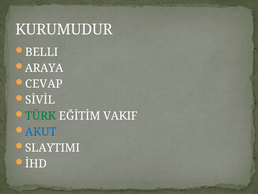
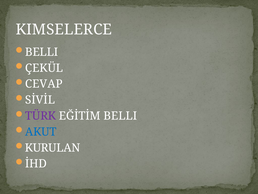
KURUMUDUR: KURUMUDUR -> KIMSELERCE
ARAYA: ARAYA -> ÇEKÜL
TÜRK colour: green -> purple
EĞİTİM VAKIF: VAKIF -> BELLI
SLAYTIMI: SLAYTIMI -> KURULAN
